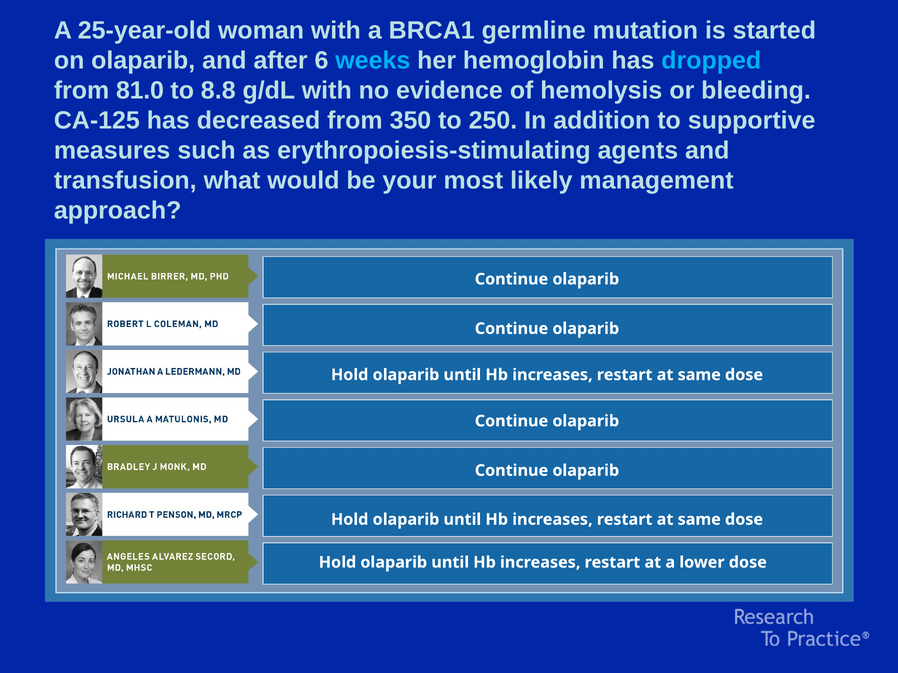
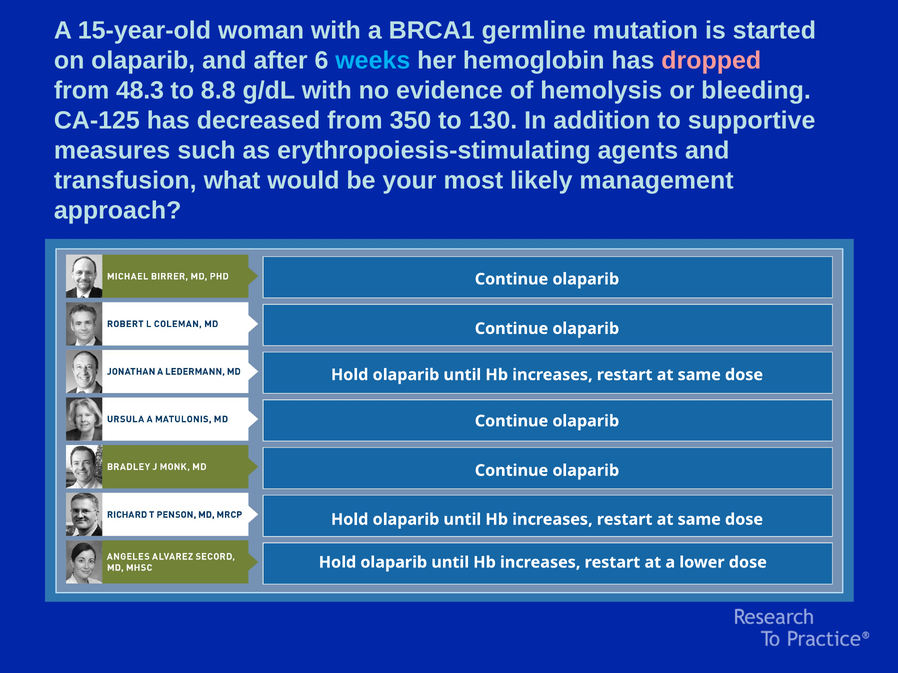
25-year-old: 25-year-old -> 15-year-old
dropped colour: light blue -> pink
81.0: 81.0 -> 48.3
250: 250 -> 130
